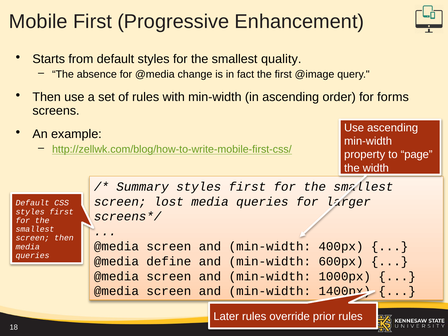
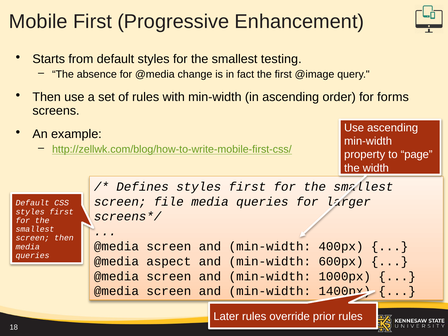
quality: quality -> testing
Summary: Summary -> Defines
lost: lost -> file
define: define -> aspect
